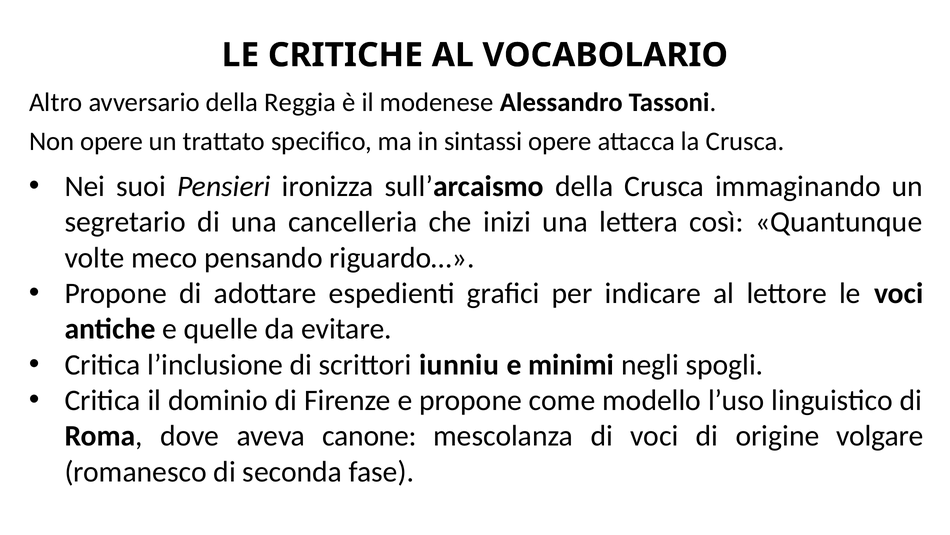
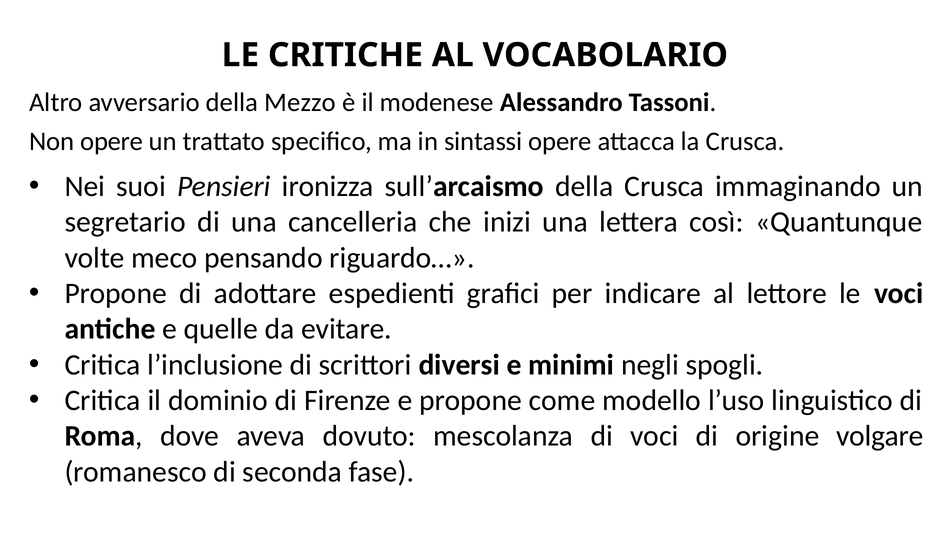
Reggia: Reggia -> Mezzo
iunniu: iunniu -> diversi
canone: canone -> dovuto
